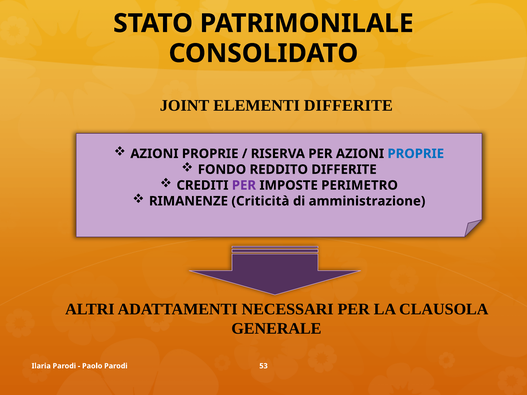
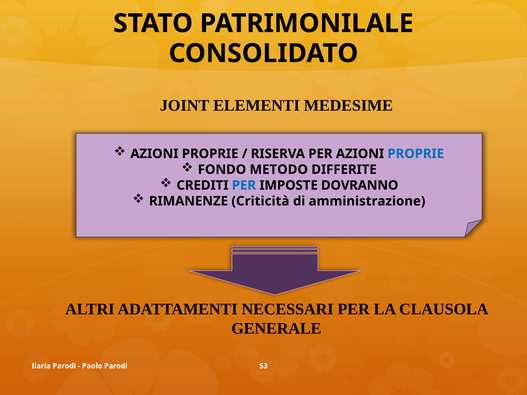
ELEMENTI DIFFERITE: DIFFERITE -> MEDESIME
REDDITO: REDDITO -> METODO
PER at (244, 185) colour: purple -> blue
PERIMETRO: PERIMETRO -> DOVRANNO
